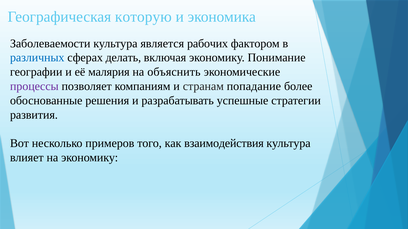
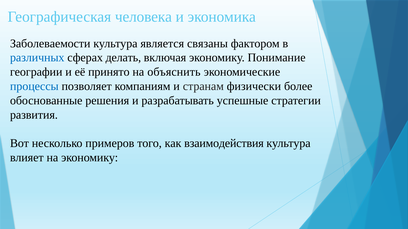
которую: которую -> человека
рабочих: рабочих -> связаны
малярия: малярия -> принято
процессы colour: purple -> blue
попадание: попадание -> физически
